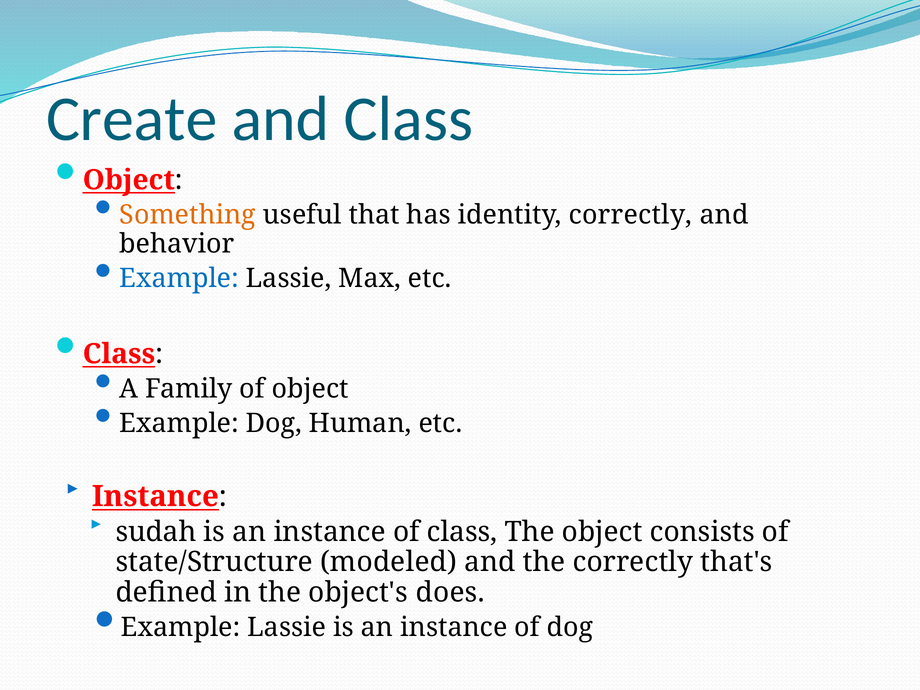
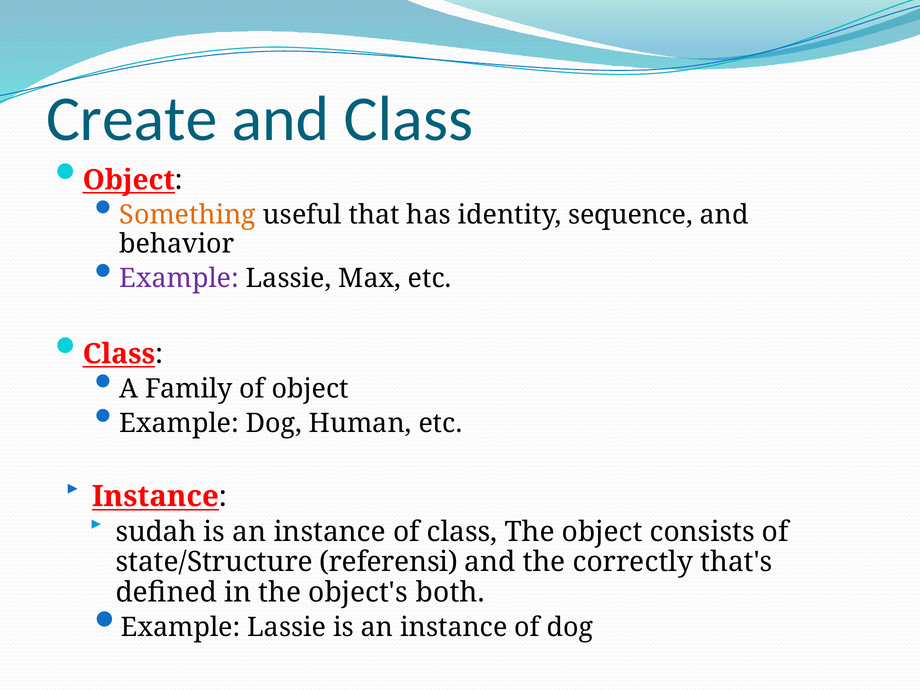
identity correctly: correctly -> sequence
Example at (179, 279) colour: blue -> purple
modeled: modeled -> referensi
does: does -> both
